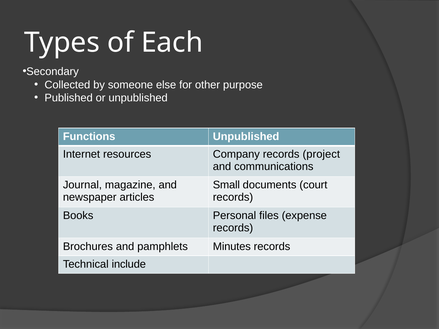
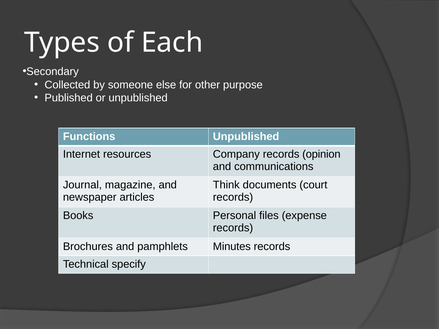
project: project -> opinion
Small: Small -> Think
include: include -> specify
